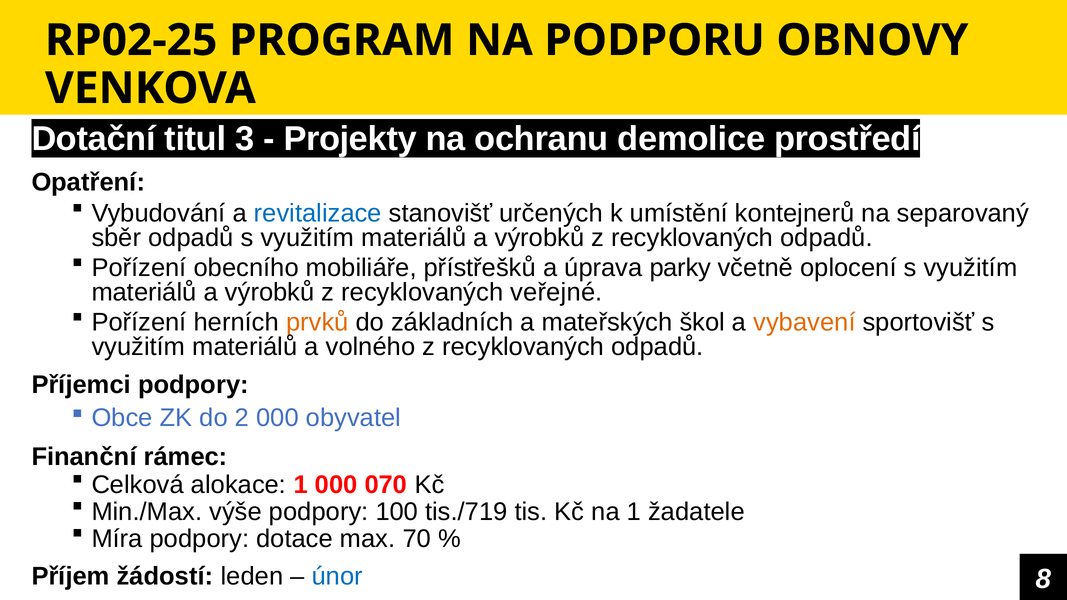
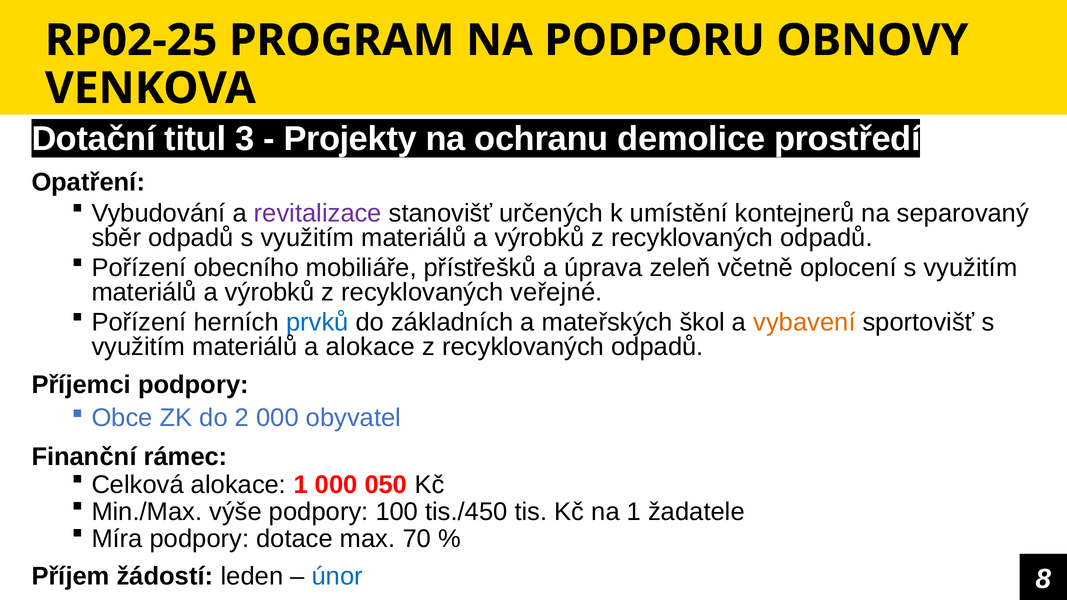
revitalizace colour: blue -> purple
parky: parky -> zeleň
prvků colour: orange -> blue
a volného: volného -> alokace
070: 070 -> 050
tis./719: tis./719 -> tis./450
